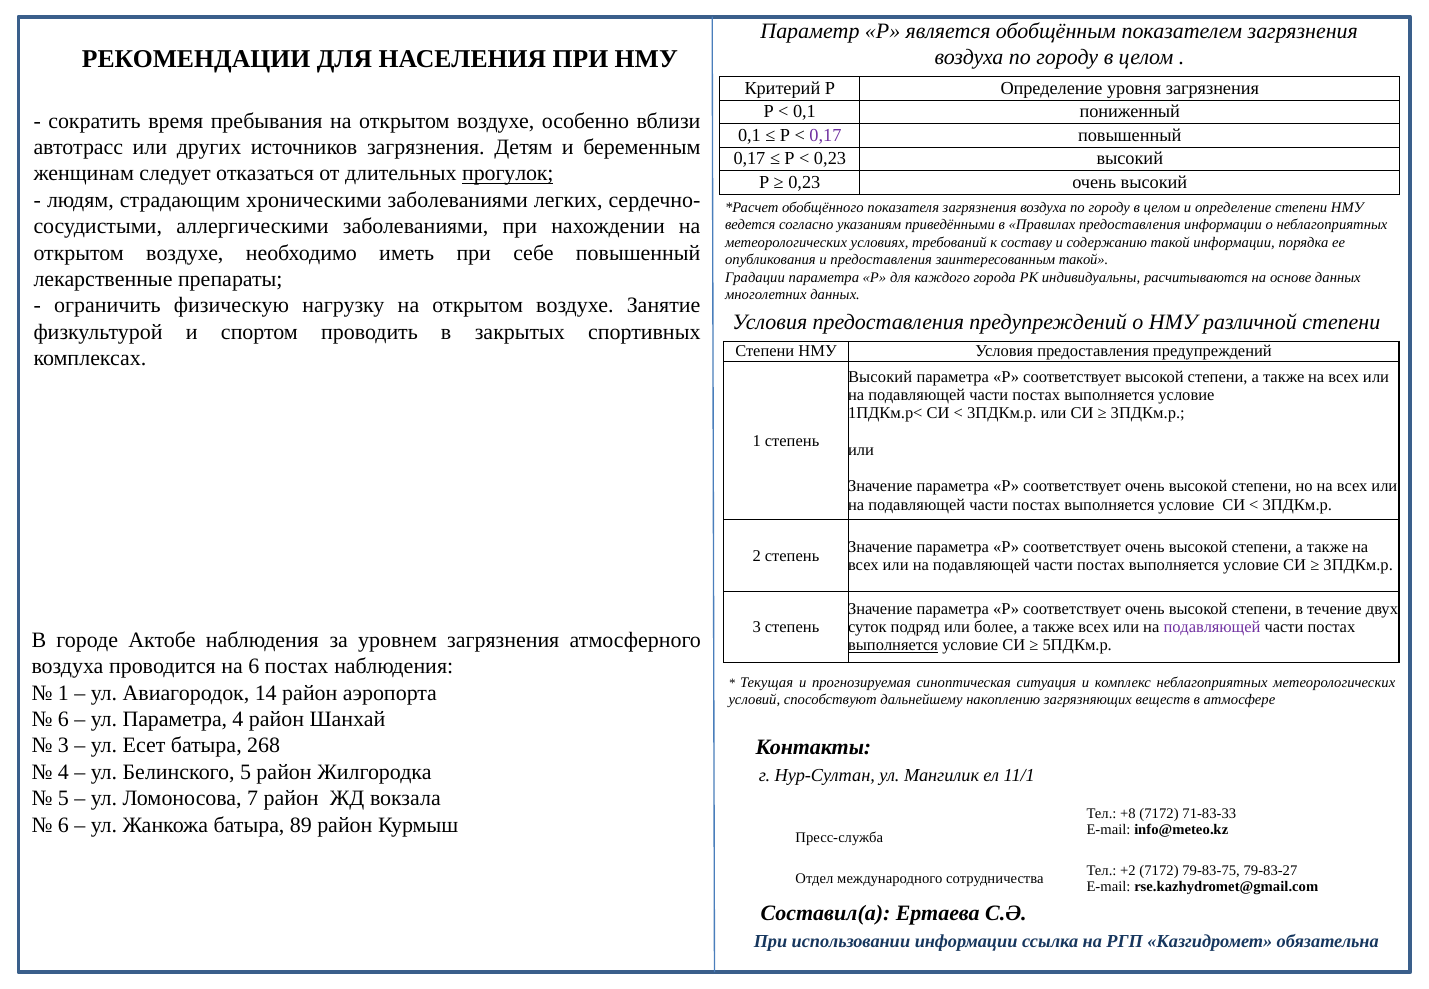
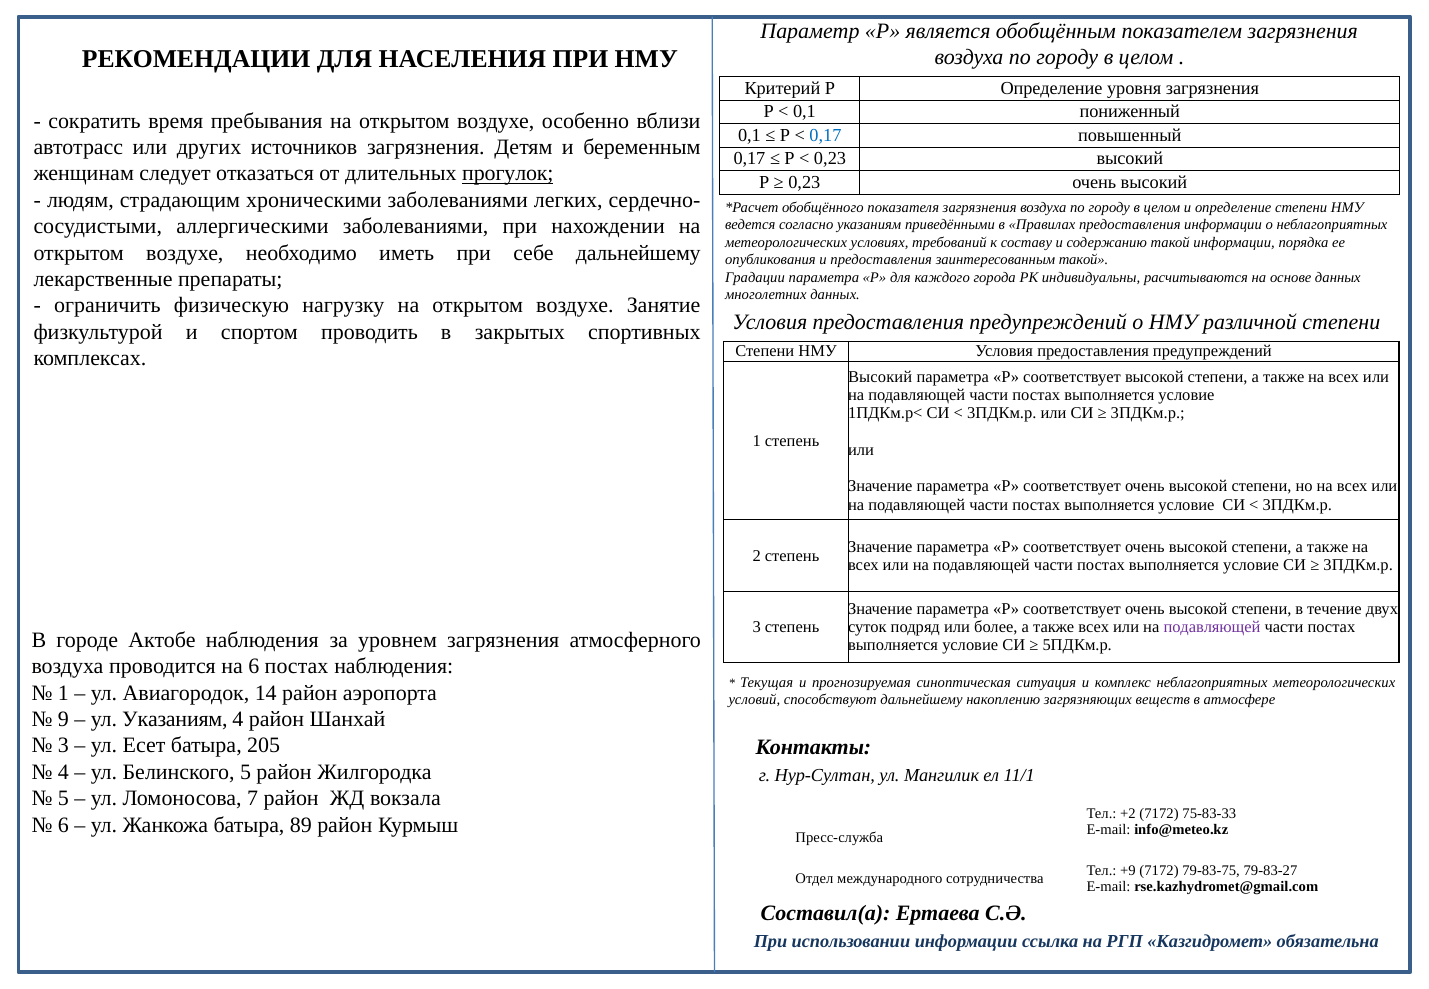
0,17 at (825, 135) colour: purple -> blue
себе повышенный: повышенный -> дальнейшему
выполняется at (893, 646) underline: present -> none
6 at (63, 720): 6 -> 9
ул Параметра: Параметра -> Указаниям
268: 268 -> 205
+8: +8 -> +2
71-83-33: 71-83-33 -> 75-83-33
+2: +2 -> +9
